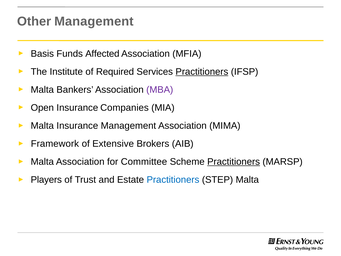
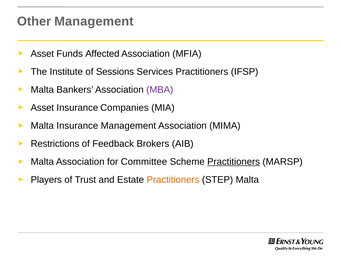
Basis at (42, 54): Basis -> Asset
Required: Required -> Sessions
Practitioners at (202, 72) underline: present -> none
Open at (42, 108): Open -> Asset
Framework: Framework -> Restrictions
Extensive: Extensive -> Feedback
Practitioners at (173, 180) colour: blue -> orange
